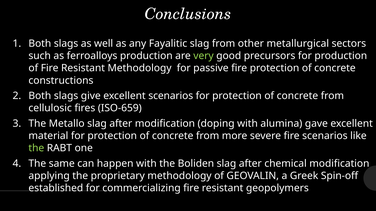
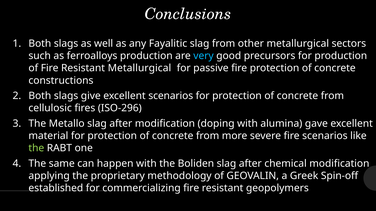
very colour: light green -> light blue
Resistant Methodology: Methodology -> Metallurgical
ISO-659: ISO-659 -> ISO-296
